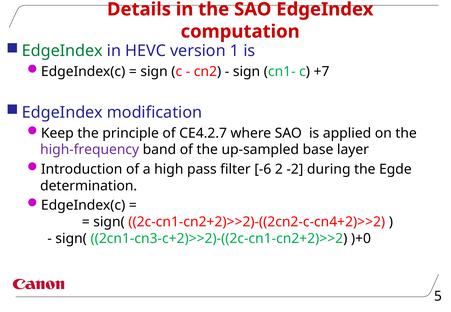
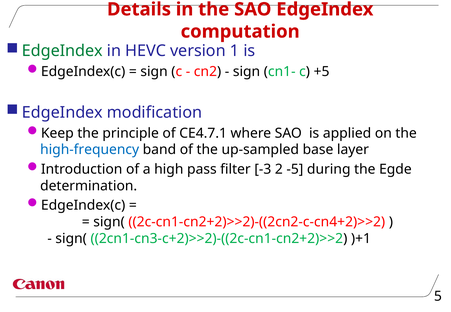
+7: +7 -> +5
CE4.2.7: CE4.2.7 -> CE4.7.1
high-frequency colour: purple -> blue
-6: -6 -> -3
-2: -2 -> -5
)+0: )+0 -> )+1
